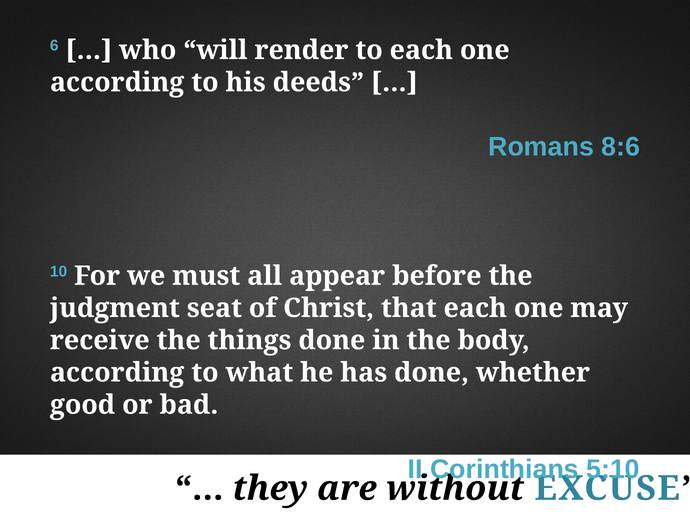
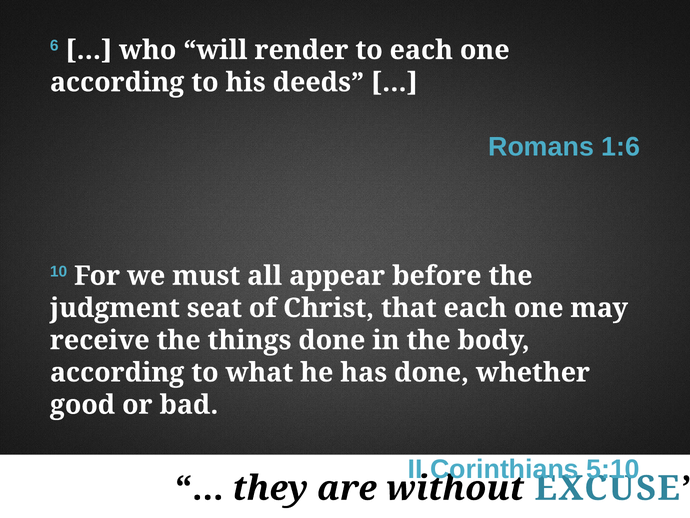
8:6: 8:6 -> 1:6
